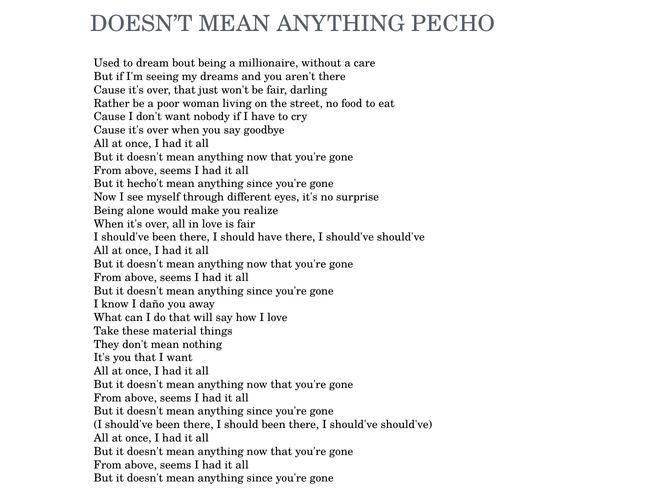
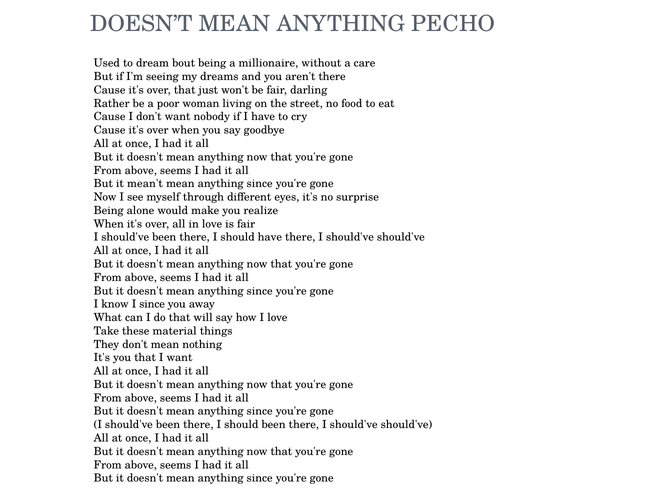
hecho't: hecho't -> mean't
I daño: daño -> since
